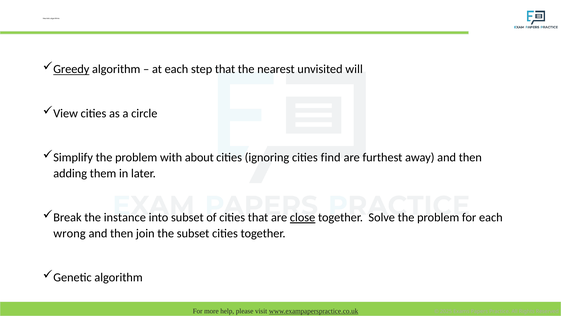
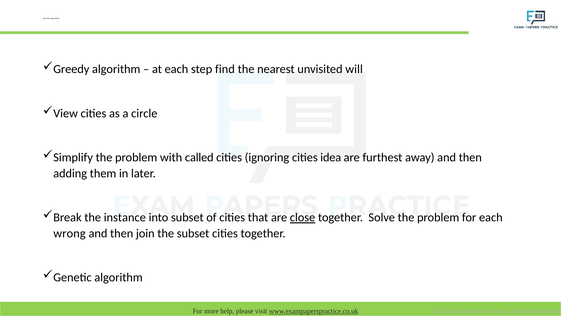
Greedy underline: present -> none
step that: that -> find
about: about -> called
find: find -> idea
